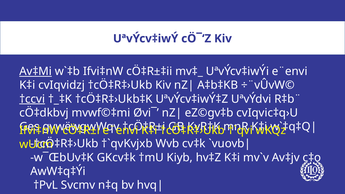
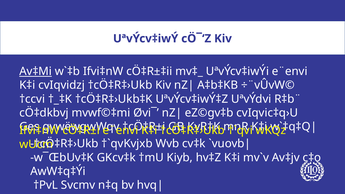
†ccvi underline: present -> none
